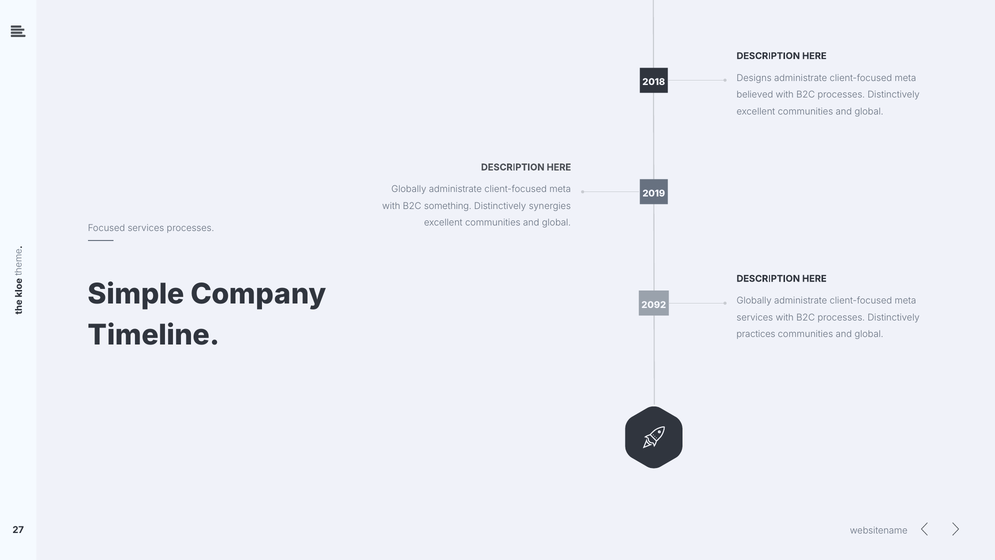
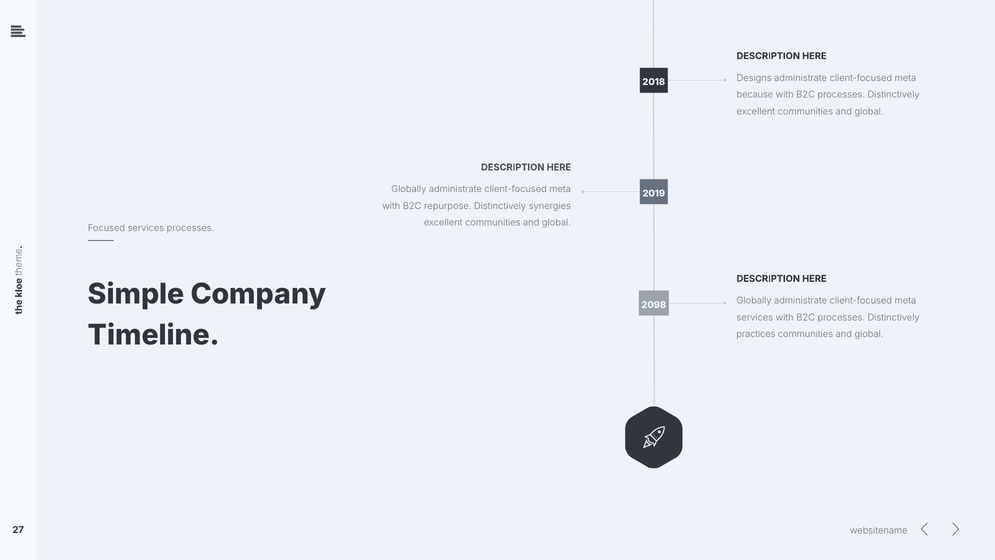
believed: believed -> because
something: something -> repurpose
2092: 2092 -> 2098
